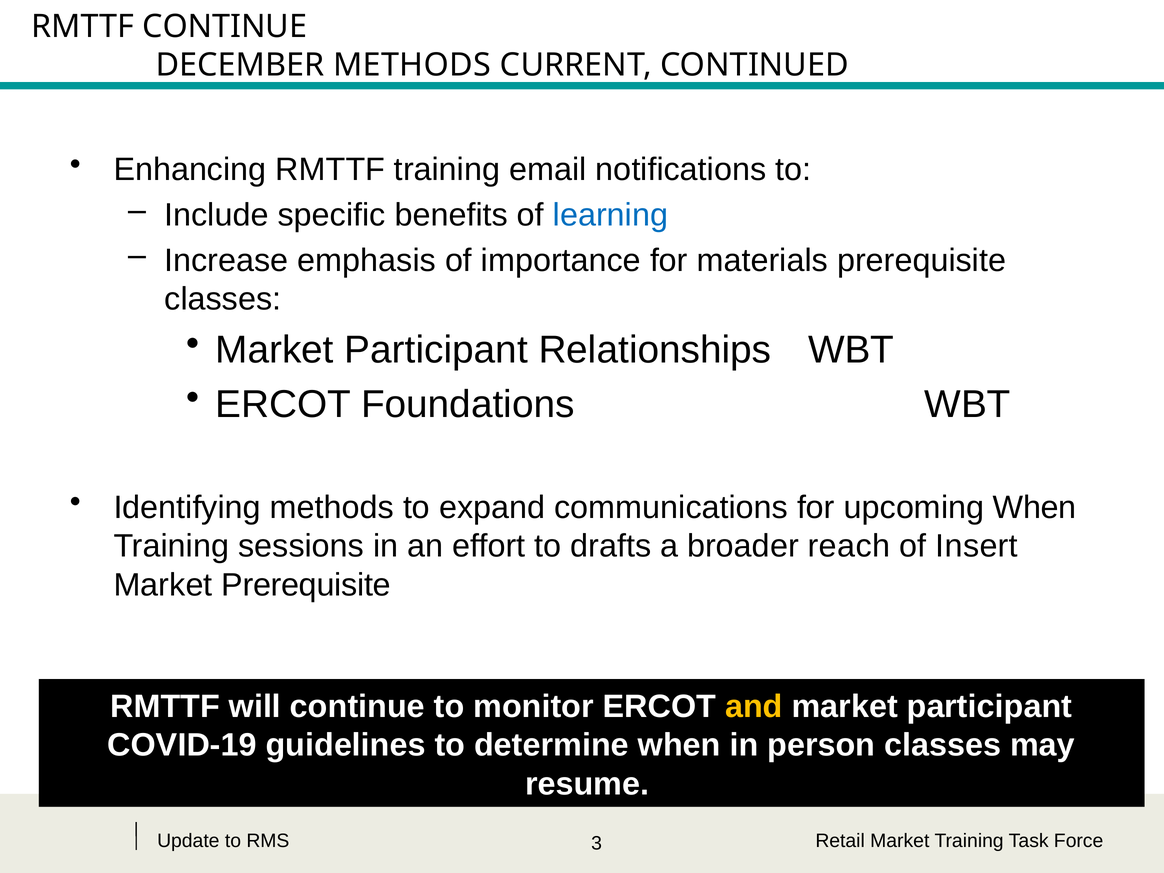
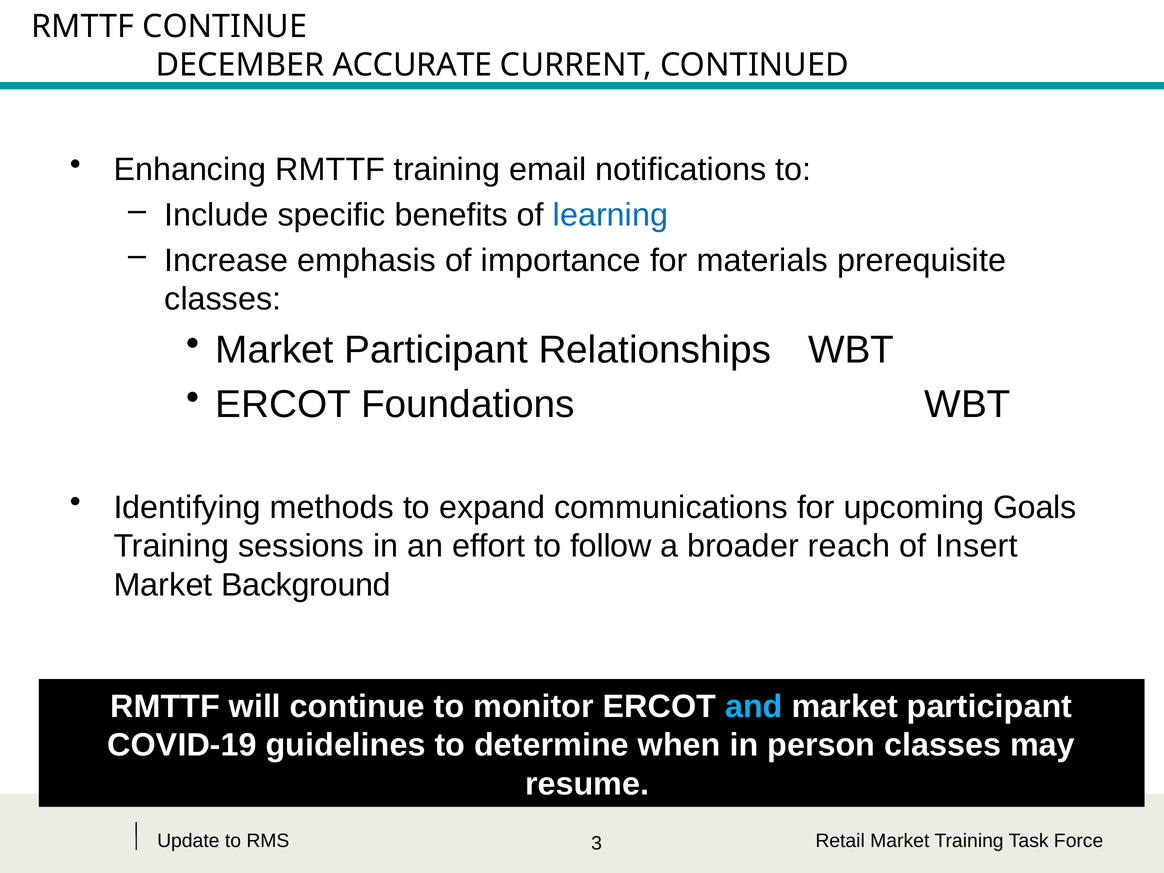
DECEMBER METHODS: METHODS -> ACCURATE
upcoming When: When -> Goals
drafts: drafts -> follow
Market Prerequisite: Prerequisite -> Background
and colour: yellow -> light blue
